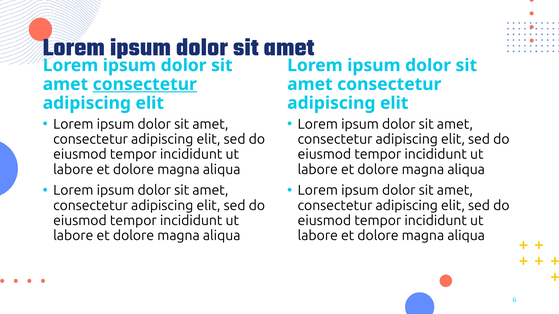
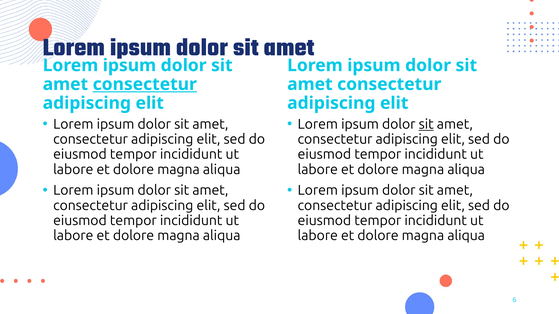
sit at (426, 124) underline: none -> present
